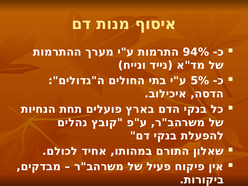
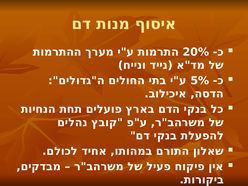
94%: 94% -> 20%
